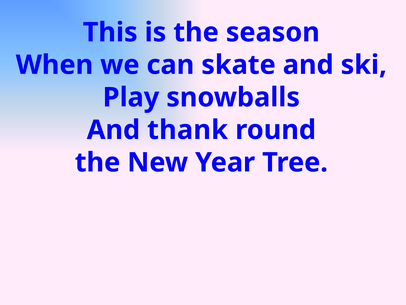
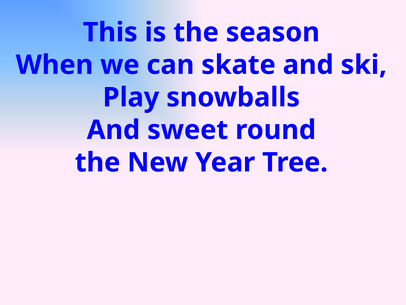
thank: thank -> sweet
